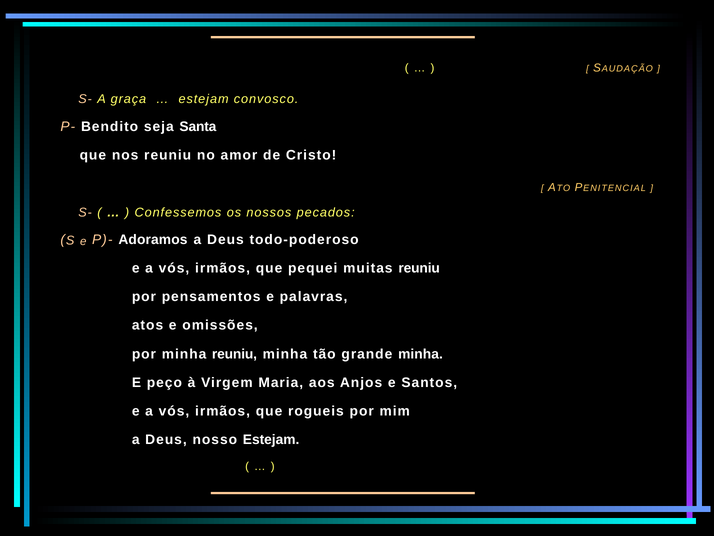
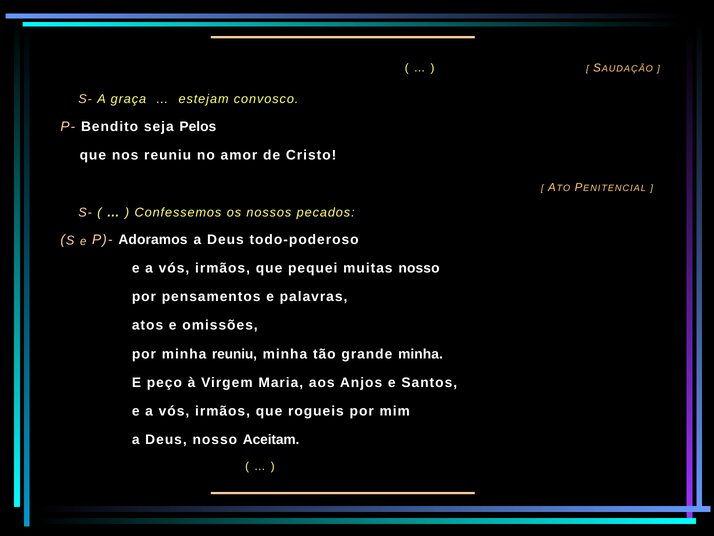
Santa: Santa -> Pelos
muitas reuniu: reuniu -> nosso
nosso Estejam: Estejam -> Aceitam
